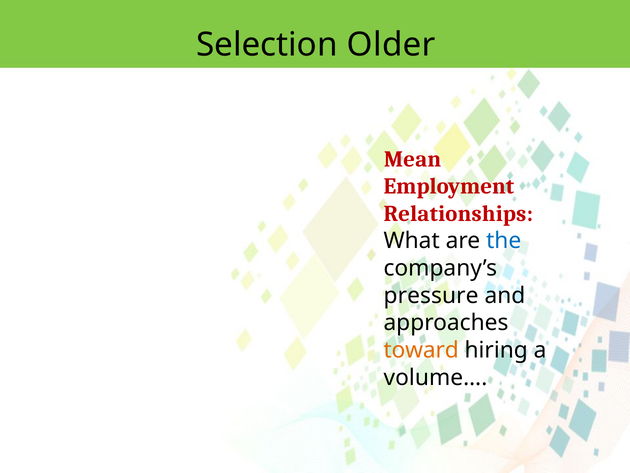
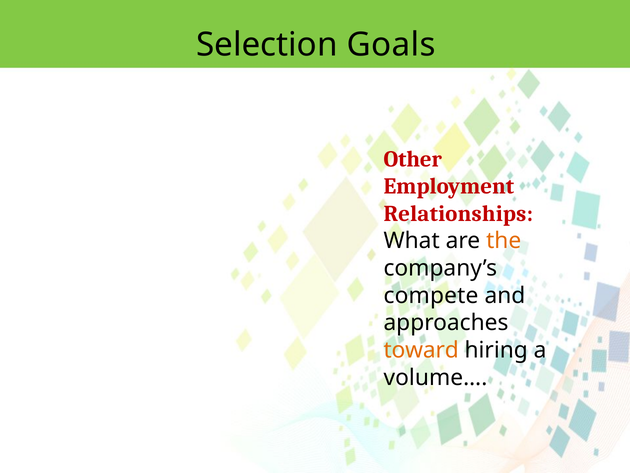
Older: Older -> Goals
Mean: Mean -> Other
the colour: blue -> orange
pressure: pressure -> compete
